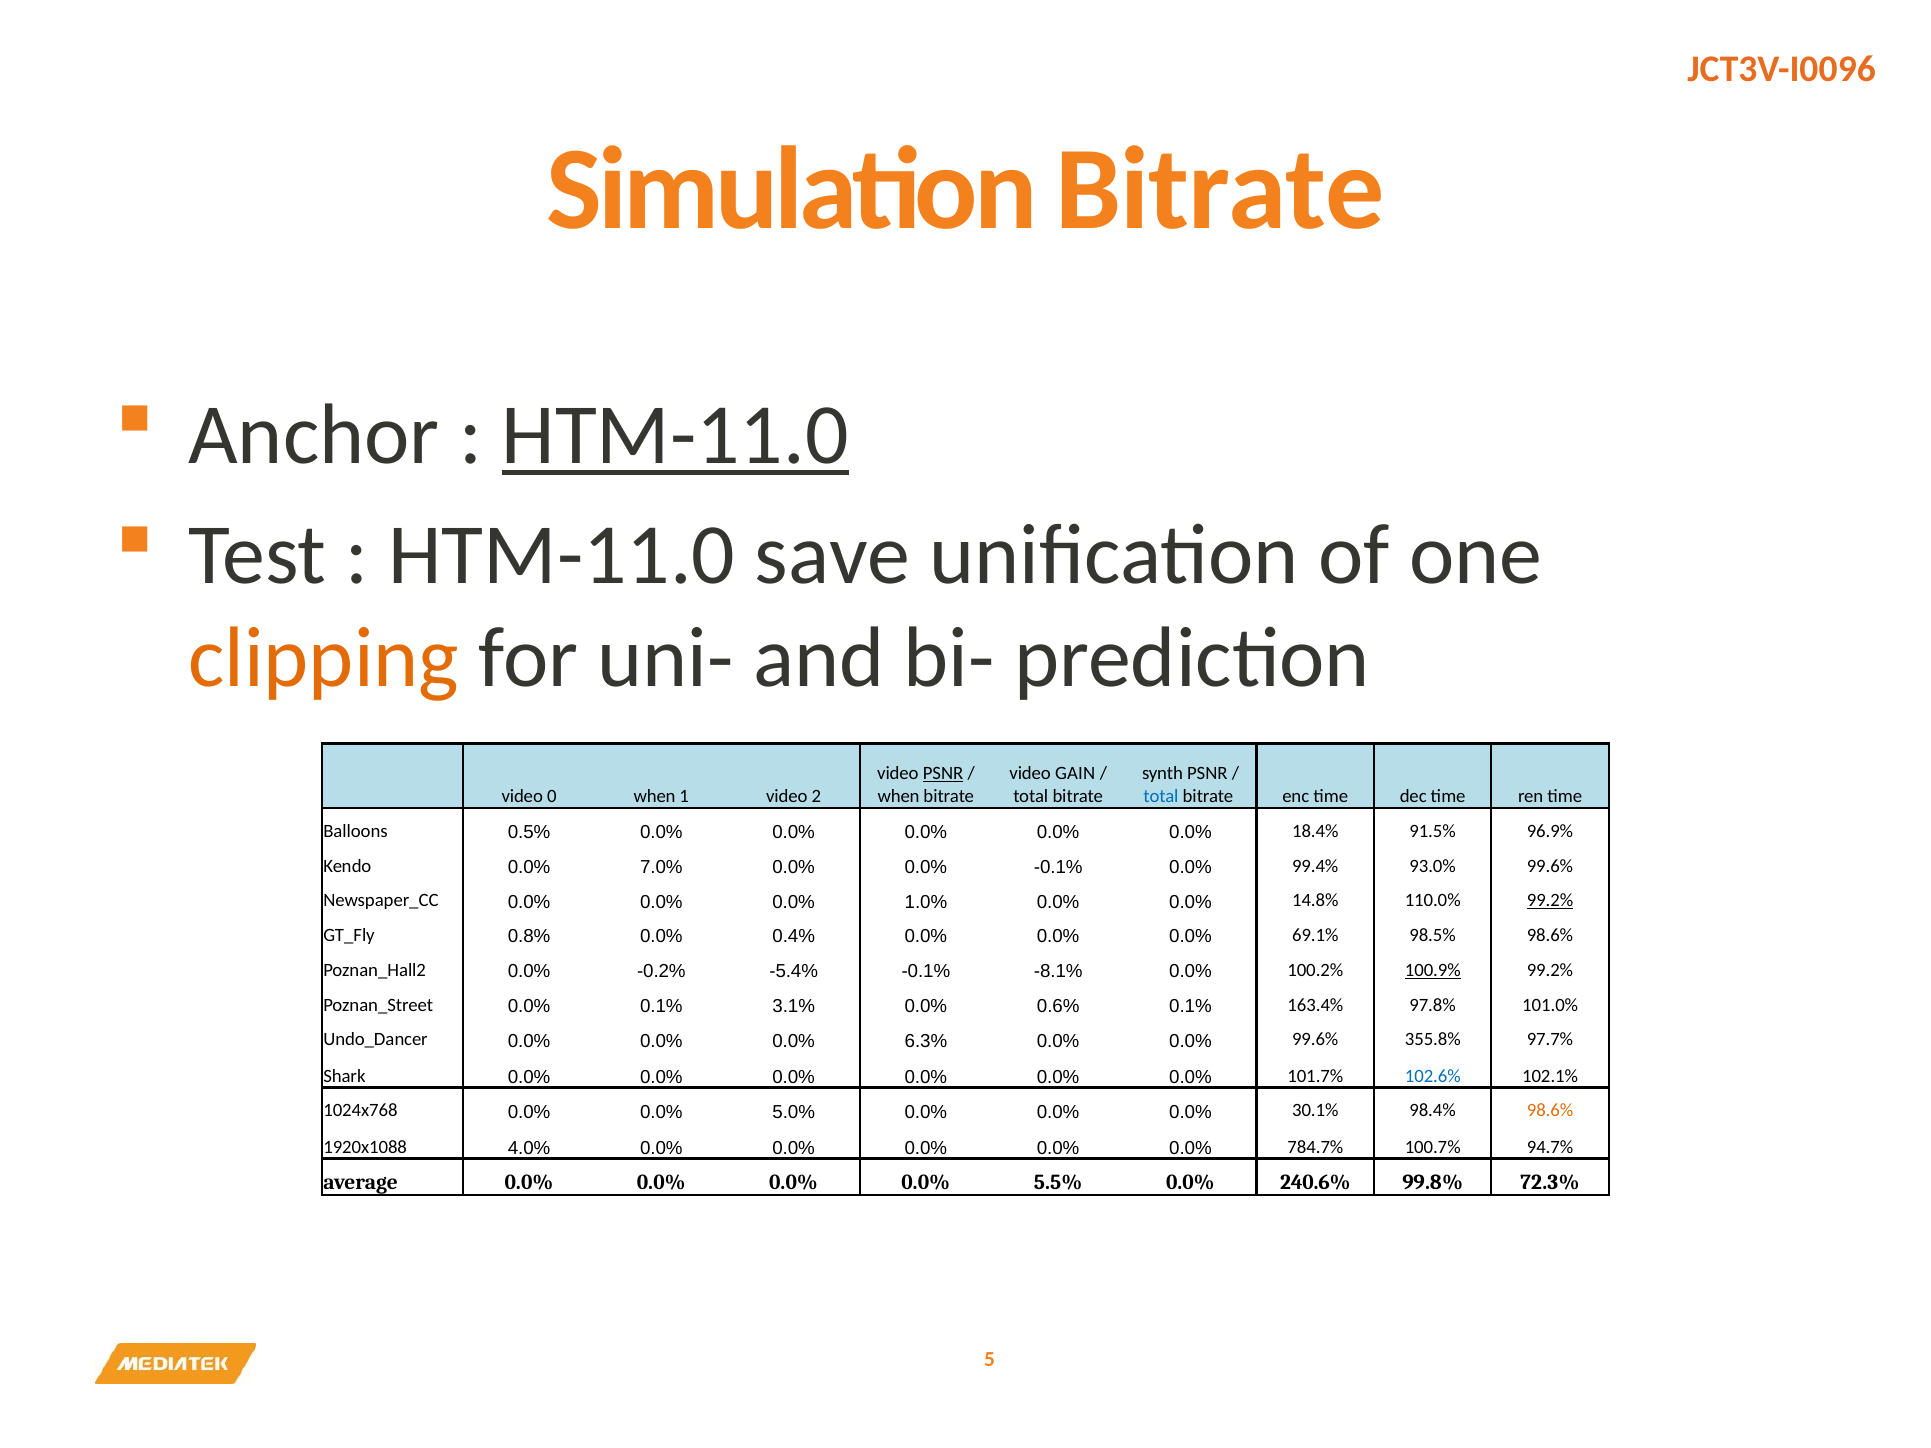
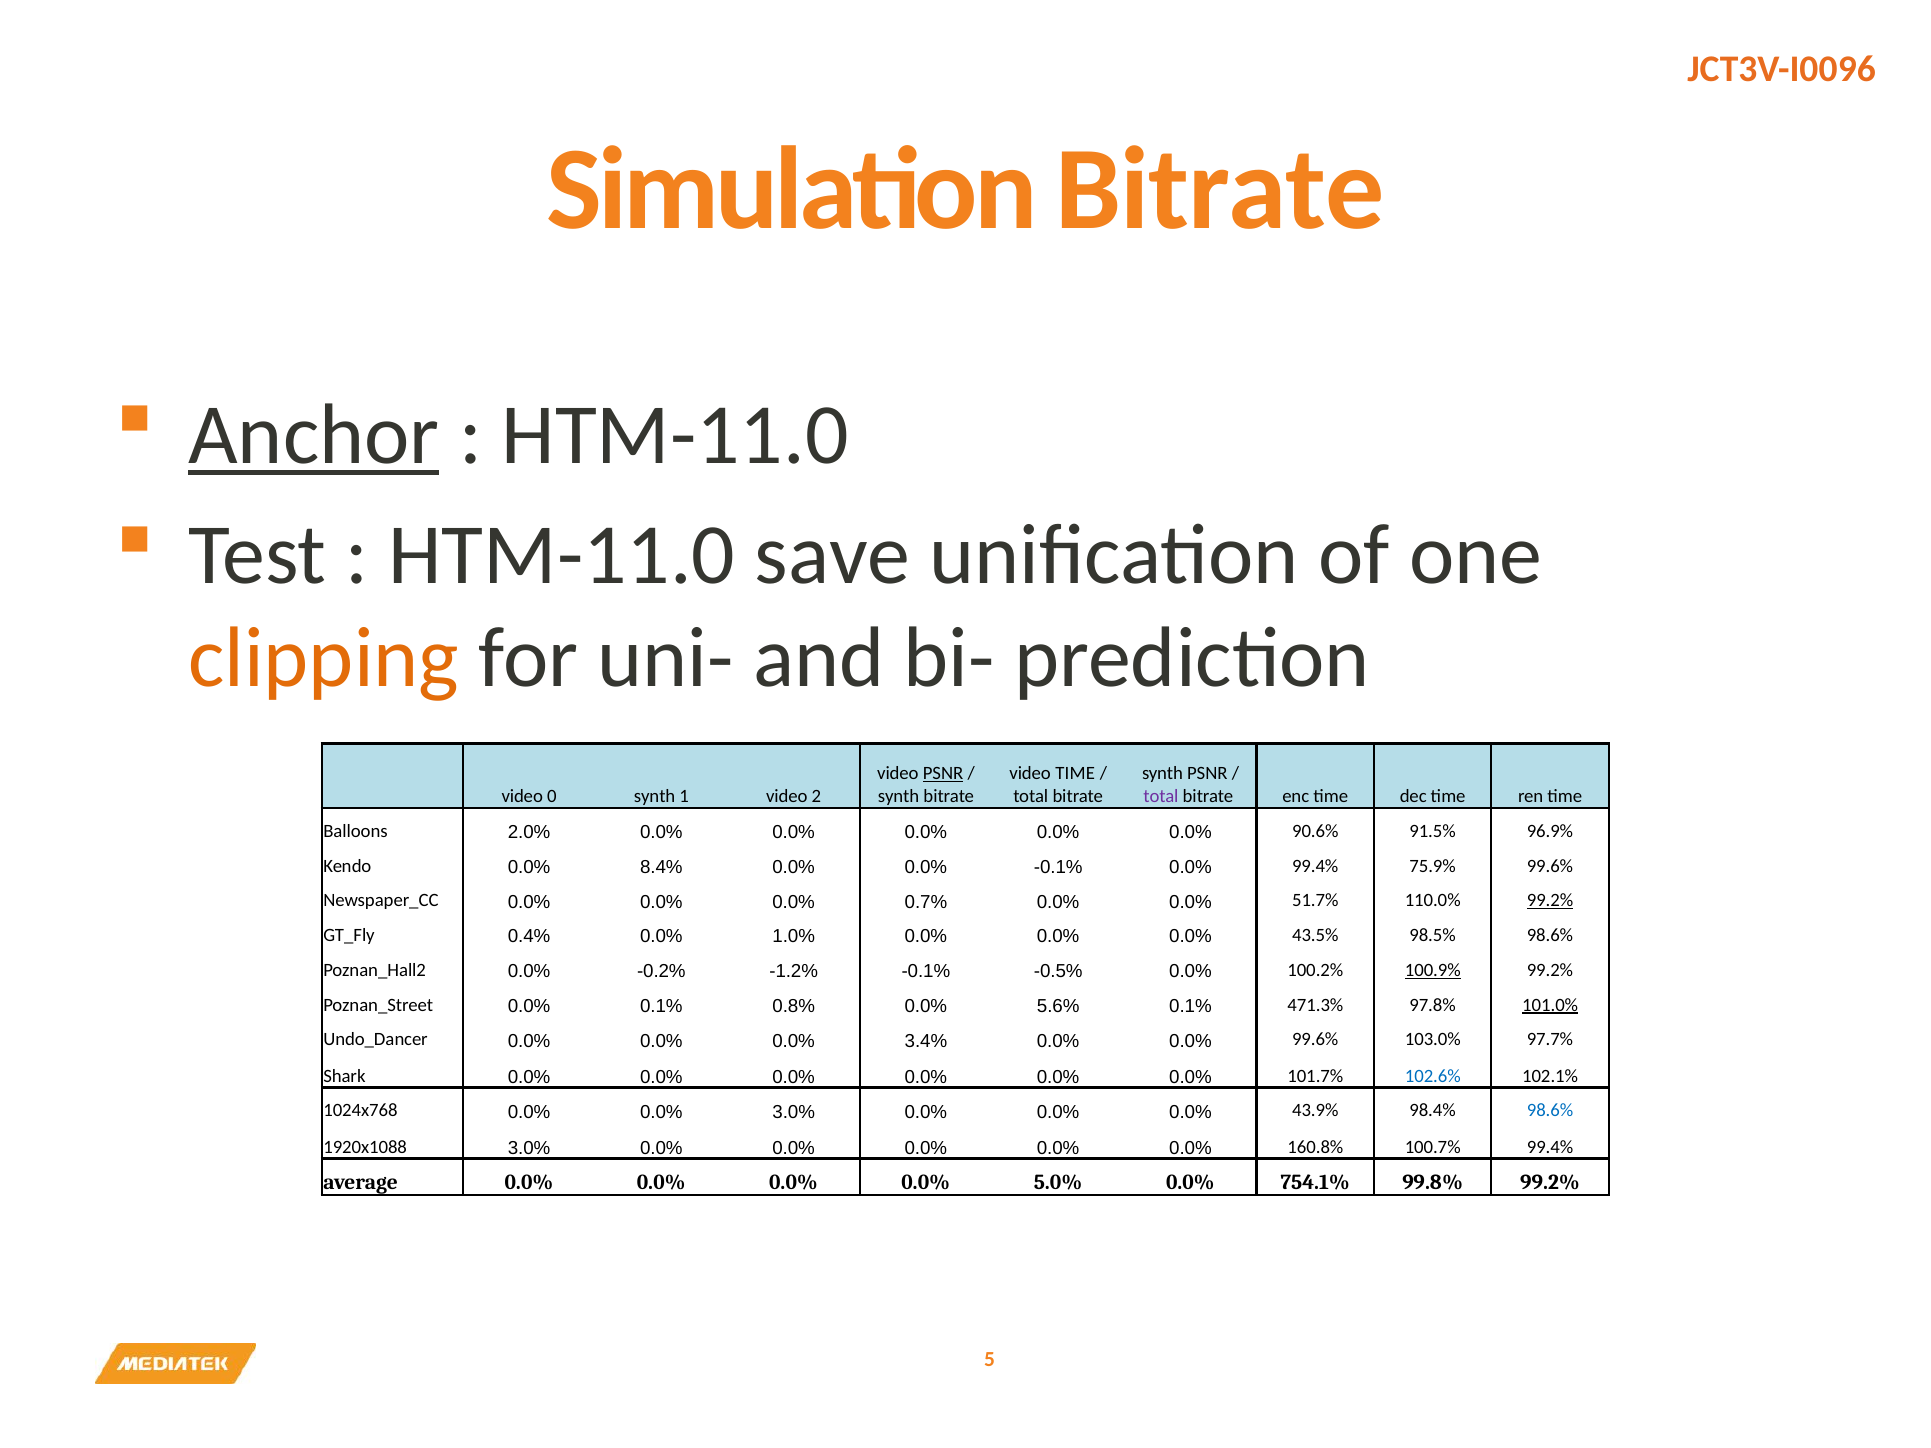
Anchor underline: none -> present
HTM-11.0 at (675, 435) underline: present -> none
video GAIN: GAIN -> TIME
0 when: when -> synth
when at (899, 797): when -> synth
total at (1161, 797) colour: blue -> purple
0.5%: 0.5% -> 2.0%
18.4%: 18.4% -> 90.6%
7.0%: 7.0% -> 8.4%
93.0%: 93.0% -> 75.9%
1.0%: 1.0% -> 0.7%
14.8%: 14.8% -> 51.7%
0.8%: 0.8% -> 0.4%
0.4%: 0.4% -> 1.0%
69.1%: 69.1% -> 43.5%
-5.4%: -5.4% -> -1.2%
-8.1%: -8.1% -> -0.5%
3.1%: 3.1% -> 0.8%
0.6%: 0.6% -> 5.6%
163.4%: 163.4% -> 471.3%
101.0% underline: none -> present
6.3%: 6.3% -> 3.4%
355.8%: 355.8% -> 103.0%
0.0% 5.0%: 5.0% -> 3.0%
30.1%: 30.1% -> 43.9%
98.6% at (1550, 1111) colour: orange -> blue
1920x1088 4.0%: 4.0% -> 3.0%
784.7%: 784.7% -> 160.8%
100.7% 94.7%: 94.7% -> 99.4%
5.5%: 5.5% -> 5.0%
240.6%: 240.6% -> 754.1%
99.8% 72.3%: 72.3% -> 99.2%
